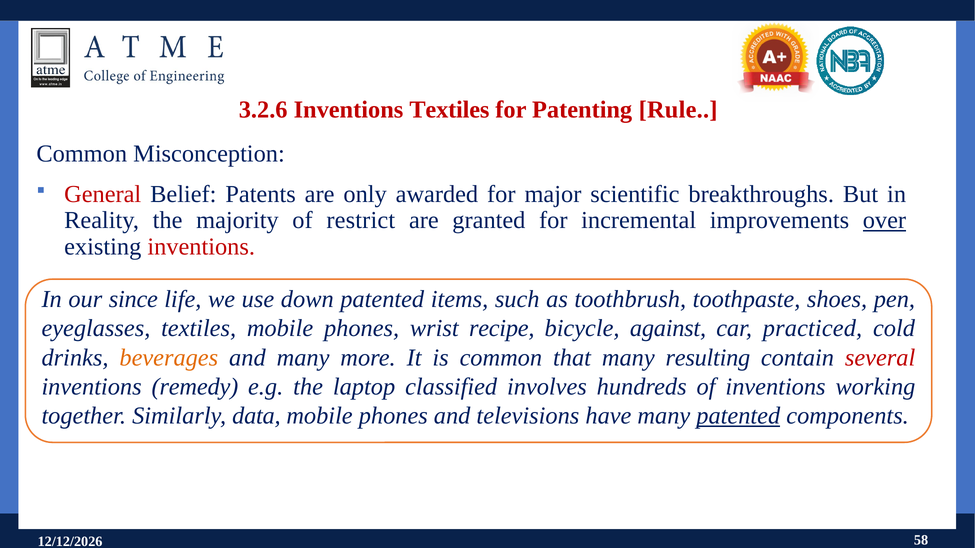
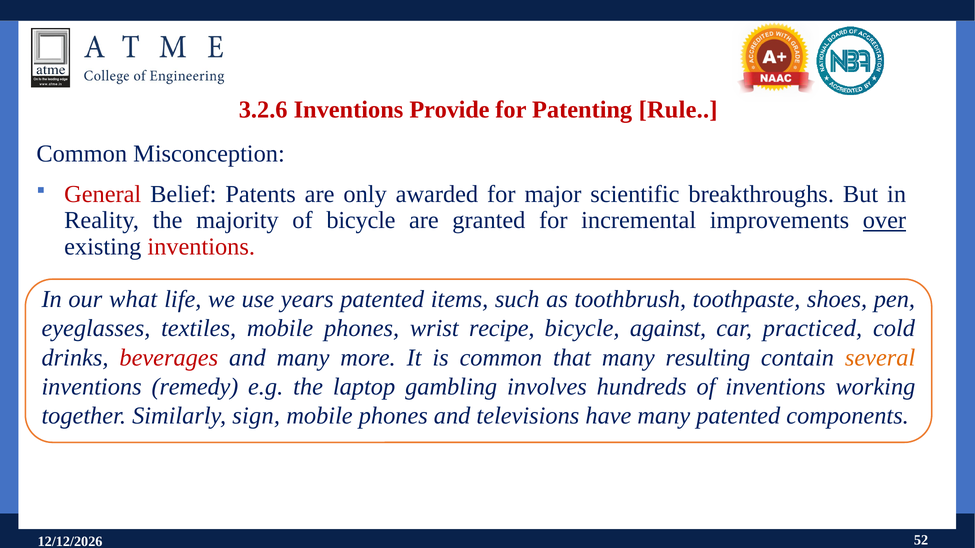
Inventions Textiles: Textiles -> Provide
of restrict: restrict -> bicycle
since: since -> what
down: down -> years
beverages colour: orange -> red
several colour: red -> orange
classified: classified -> gambling
data: data -> sign
patented at (738, 416) underline: present -> none
58: 58 -> 52
